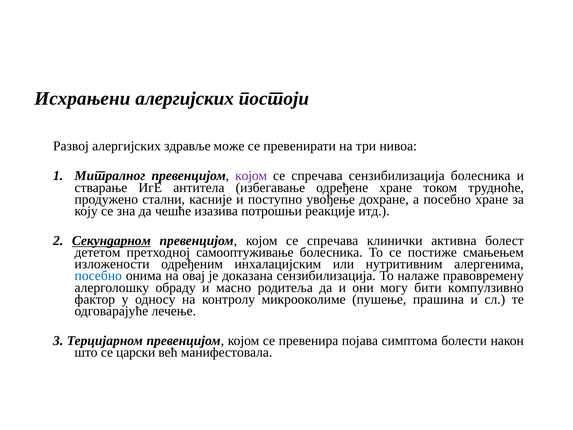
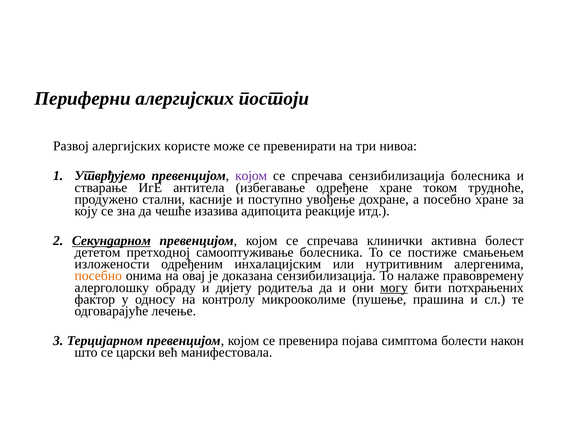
Исхрањени: Исхрањени -> Периферни
здравље: здравље -> користе
Митралног: Митралног -> Утврђујемо
потрошњи: потрошњи -> адипоцита
посебно at (98, 276) colour: blue -> orange
масно: масно -> дијету
могу underline: none -> present
компулзивно: компулзивно -> потхрањених
